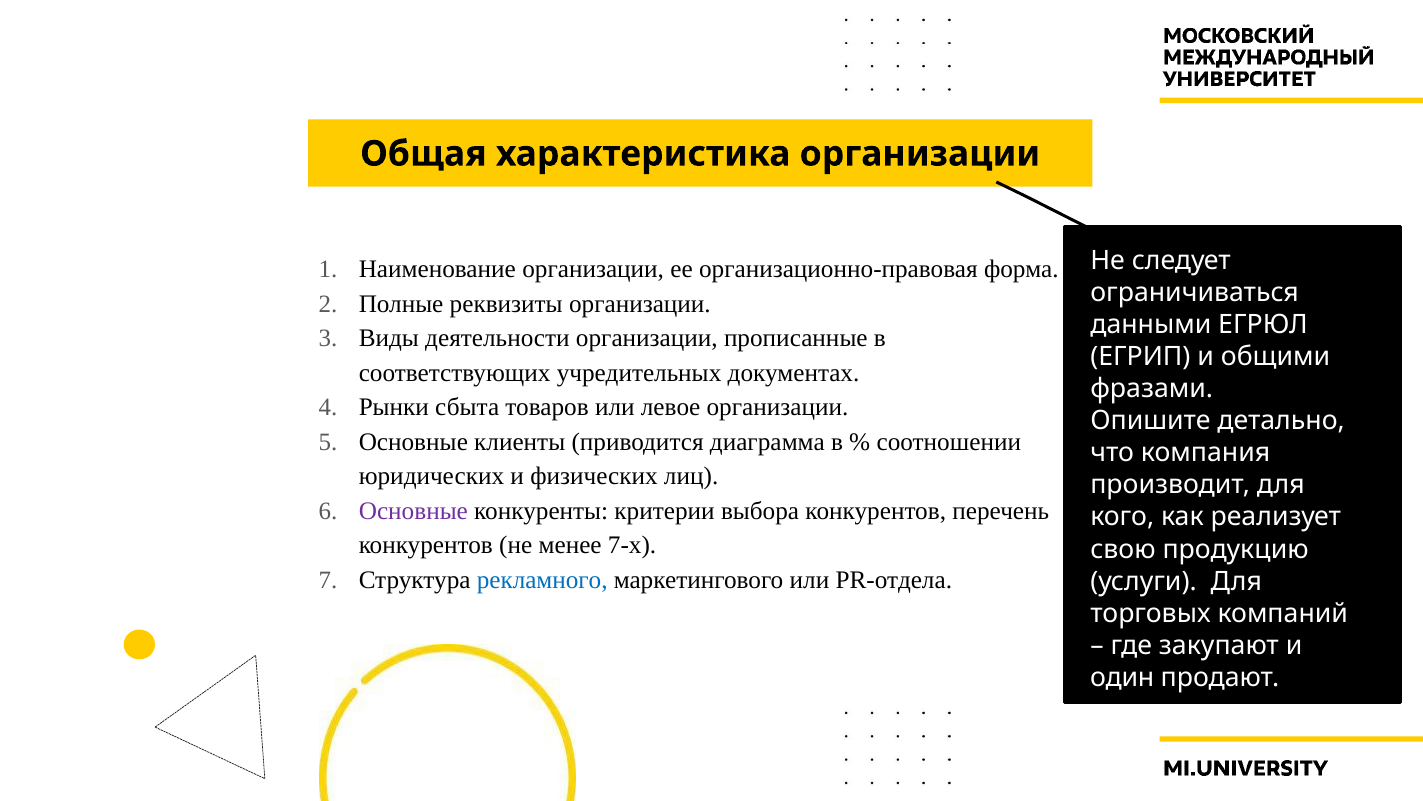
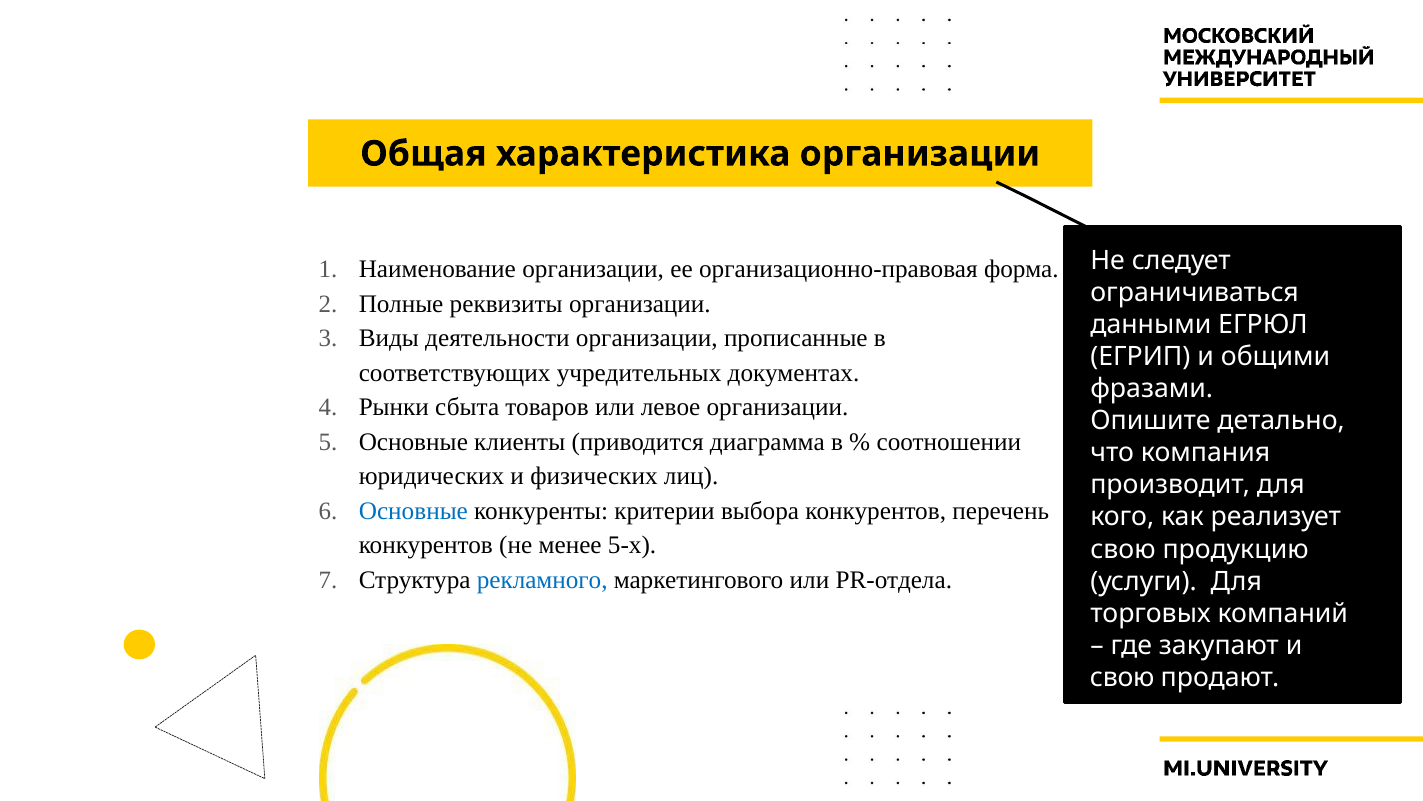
Основные at (413, 511) colour: purple -> blue
7-х: 7-х -> 5-х
один at (1122, 677): один -> свою
